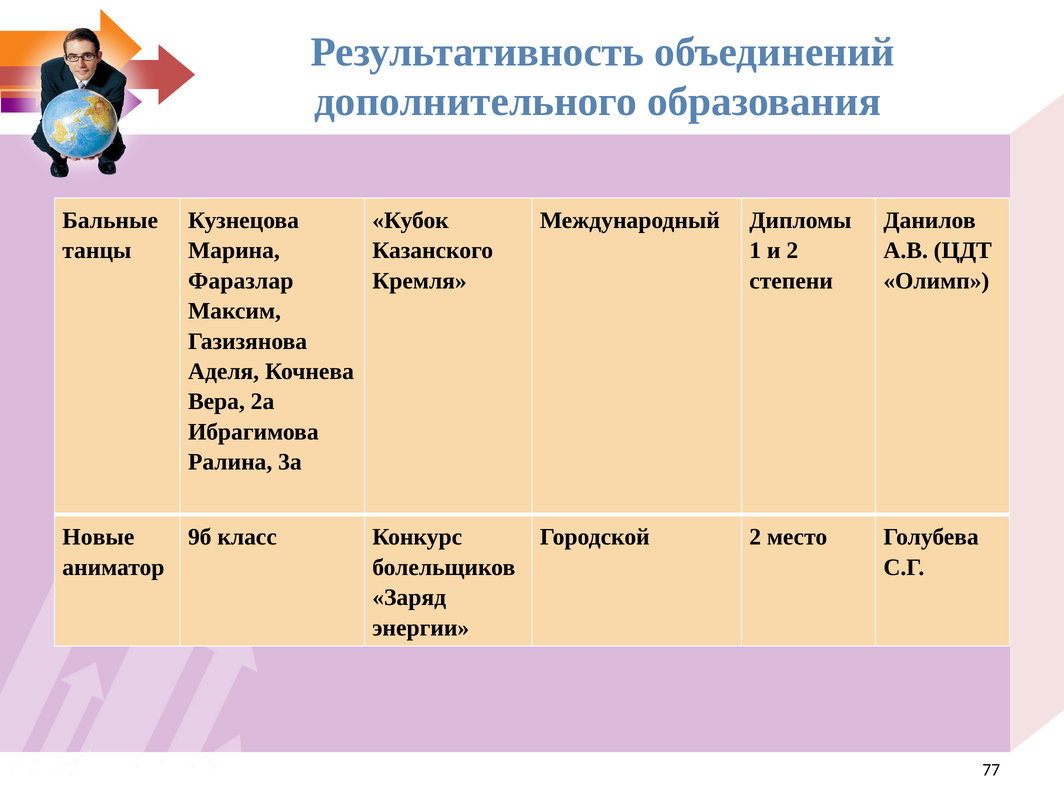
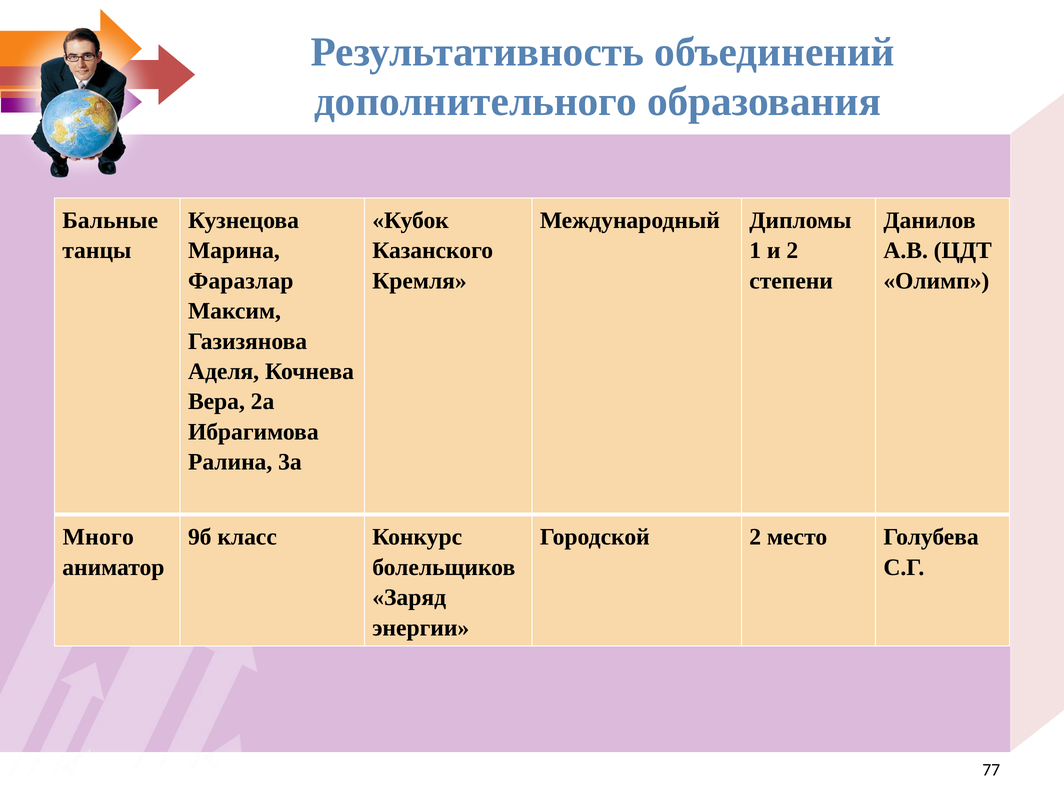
Новые: Новые -> Много
